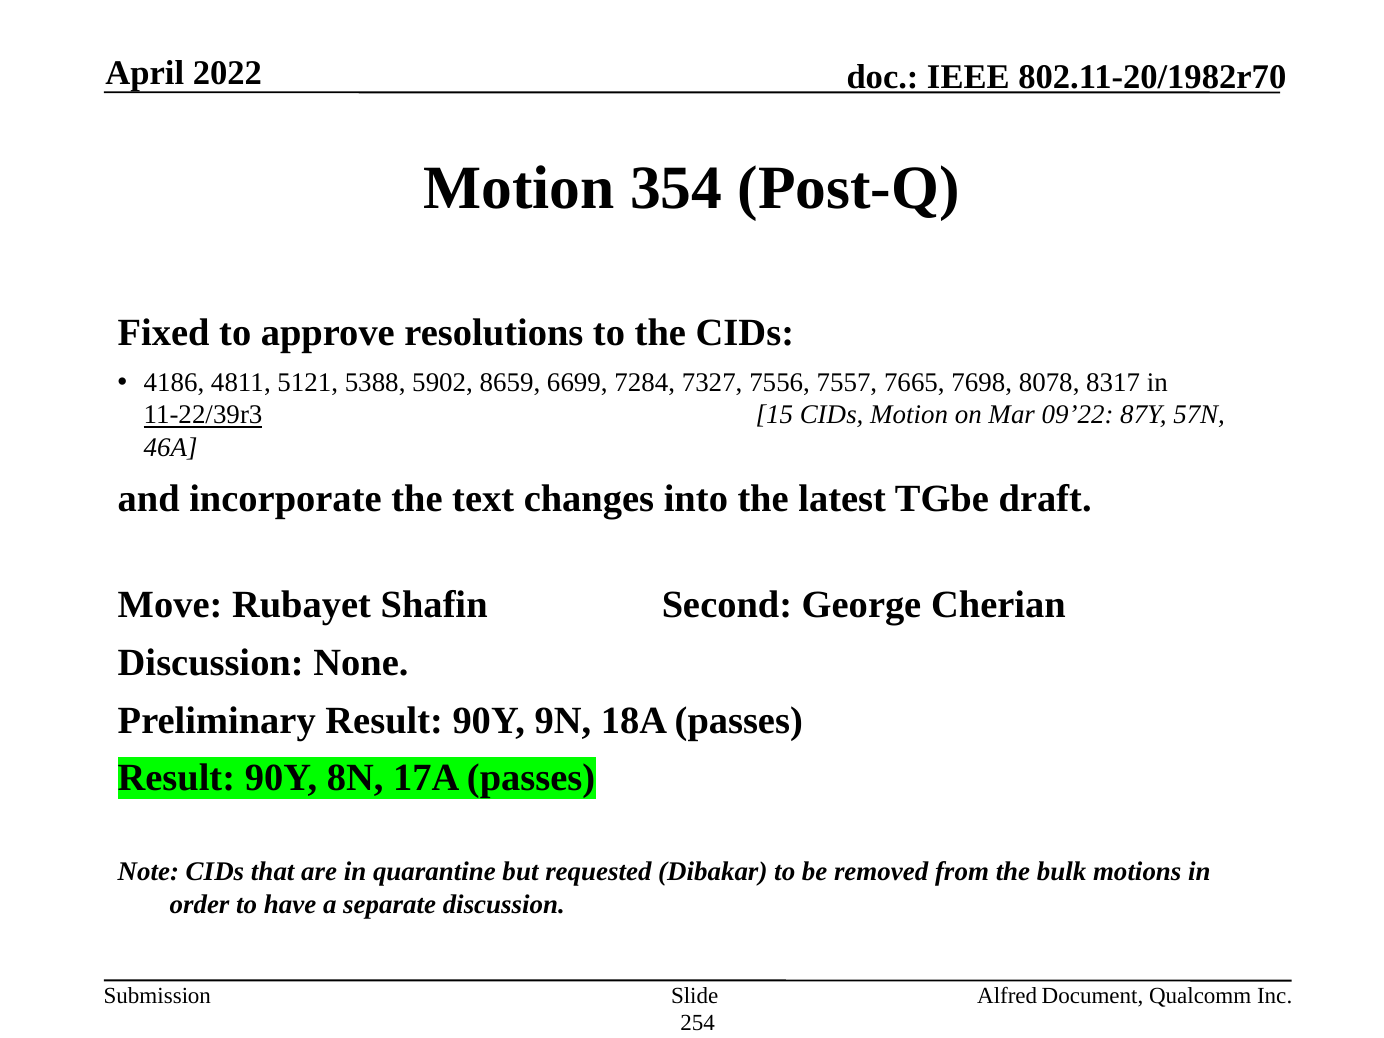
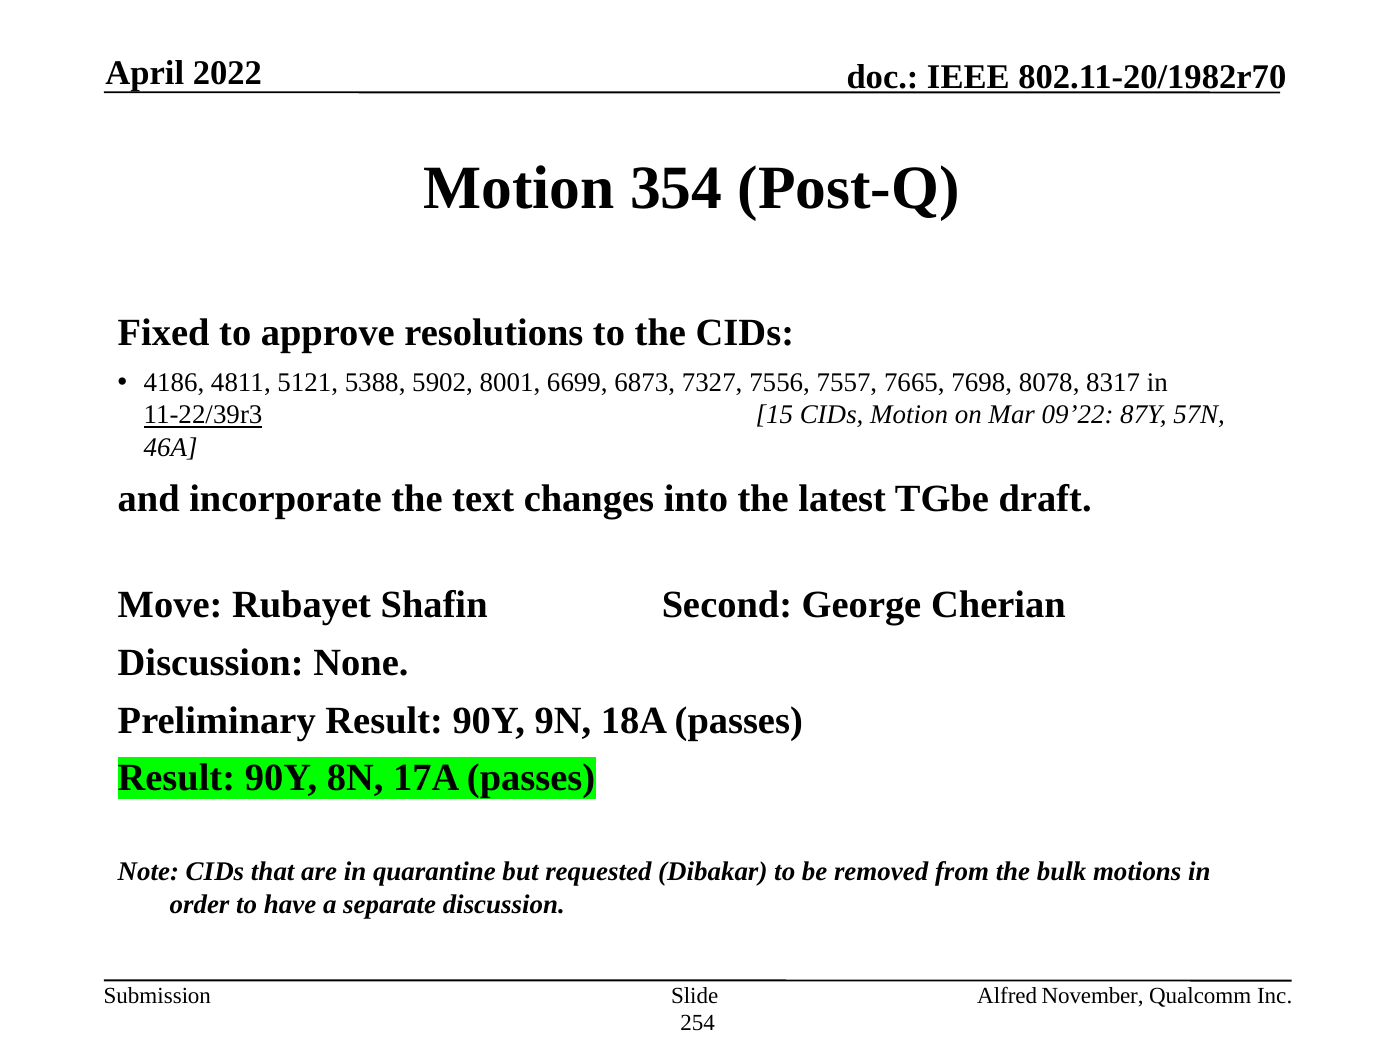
8659: 8659 -> 8001
7284: 7284 -> 6873
Document: Document -> November
